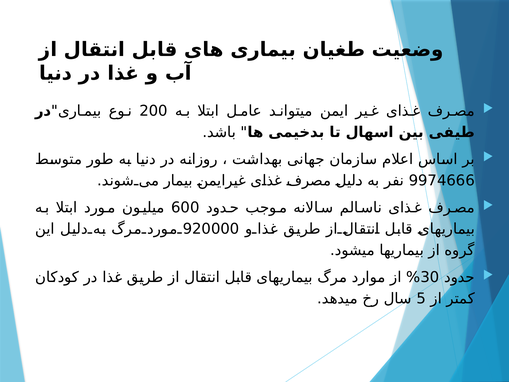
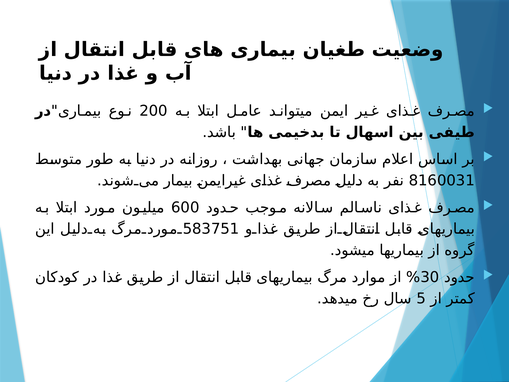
9974666: 9974666 -> 8160031
920000: 920000 -> 583751
